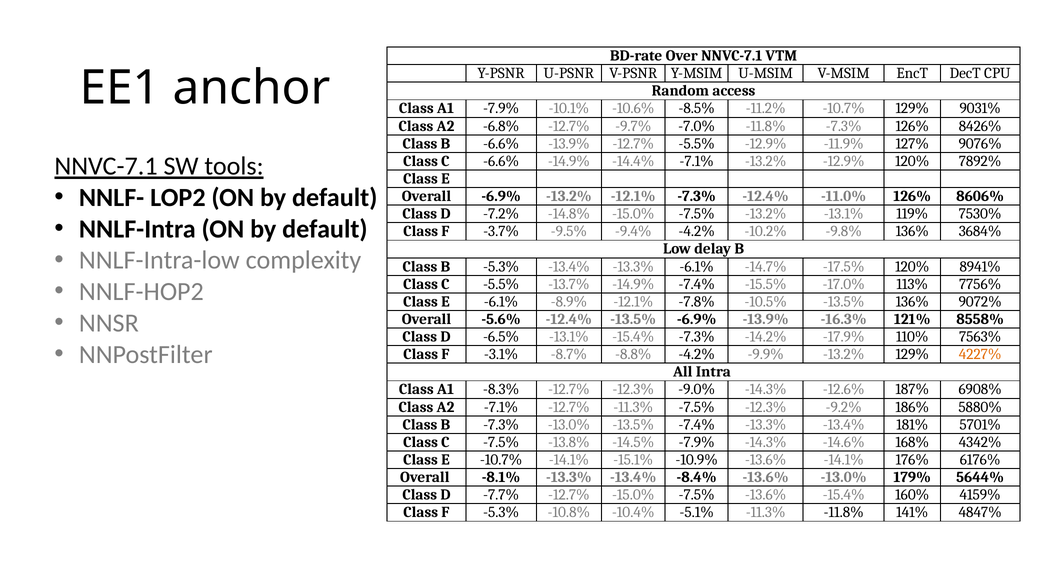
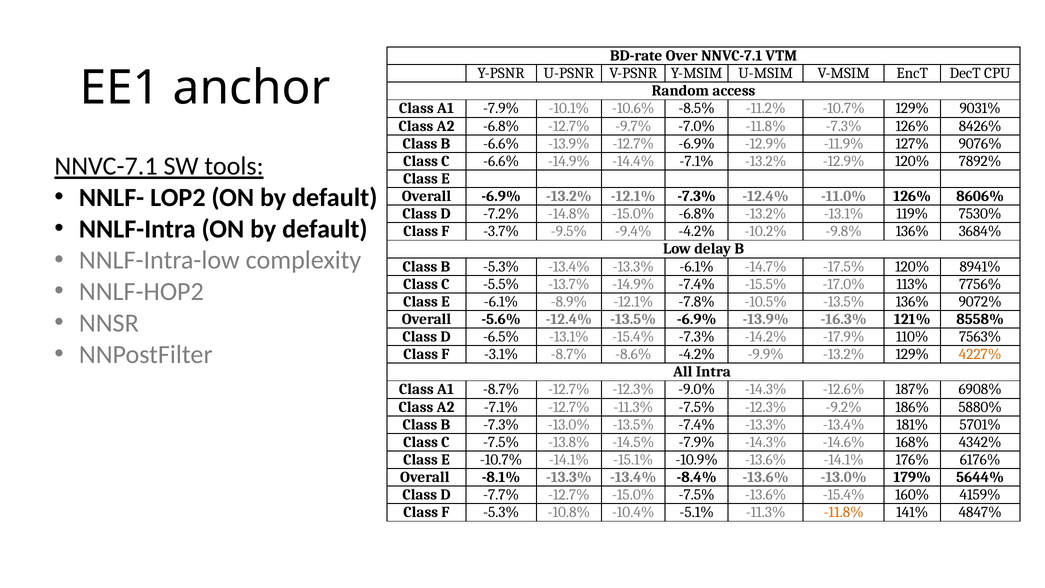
-12.7% -5.5%: -5.5% -> -6.9%
-14.8% -15.0% -7.5%: -7.5% -> -6.8%
-8.8%: -8.8% -> -8.6%
A1 -8.3%: -8.3% -> -8.7%
-11.8% at (844, 512) colour: black -> orange
